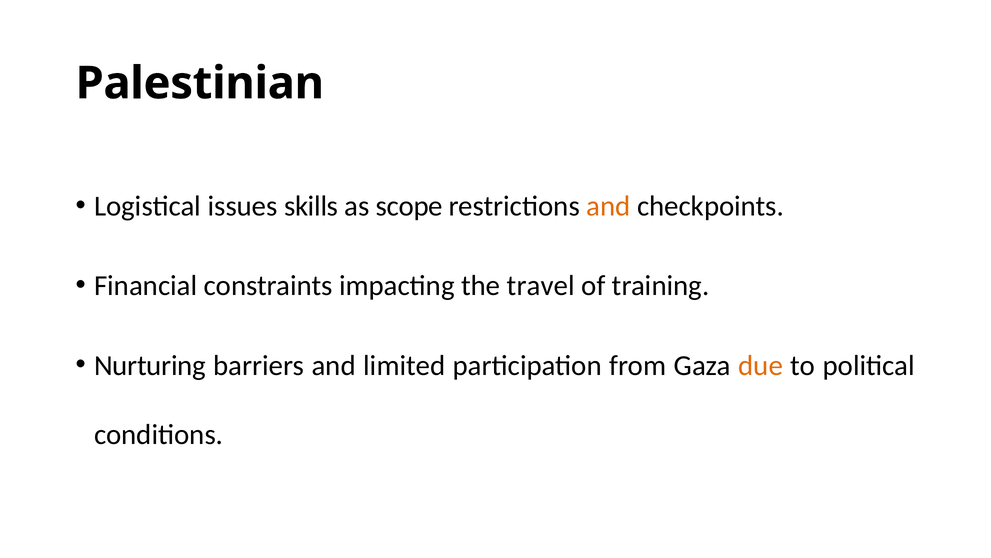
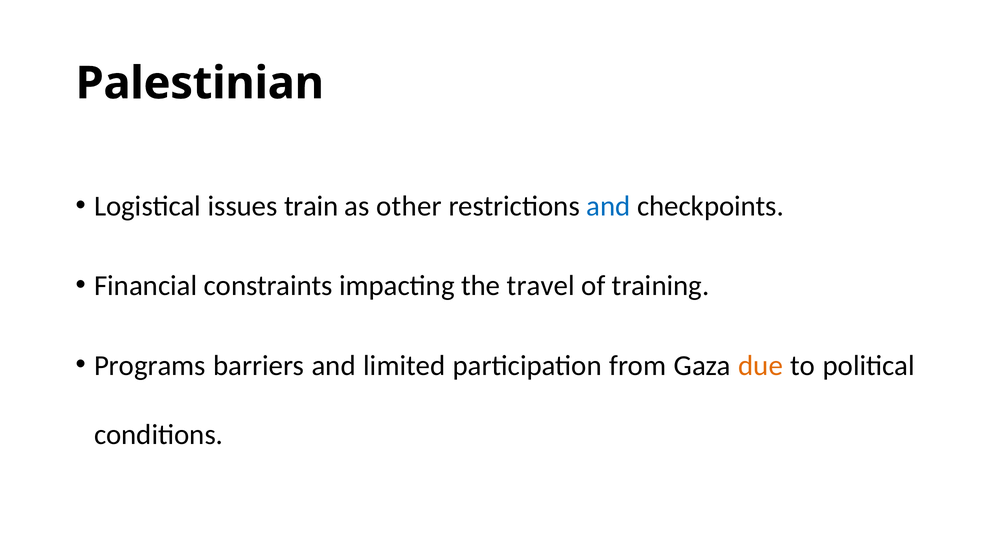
skills: skills -> train
scope: scope -> other
and at (609, 206) colour: orange -> blue
Nurturing: Nurturing -> Programs
